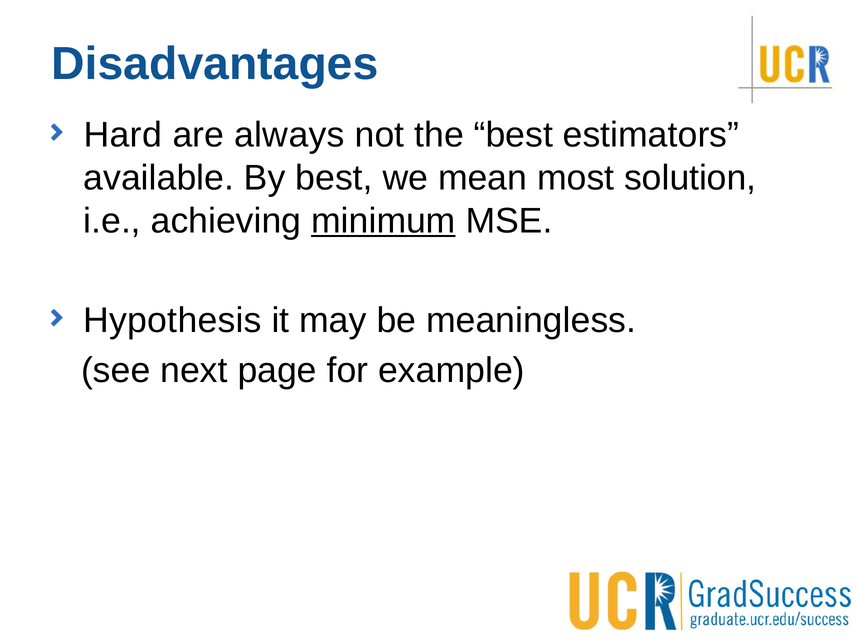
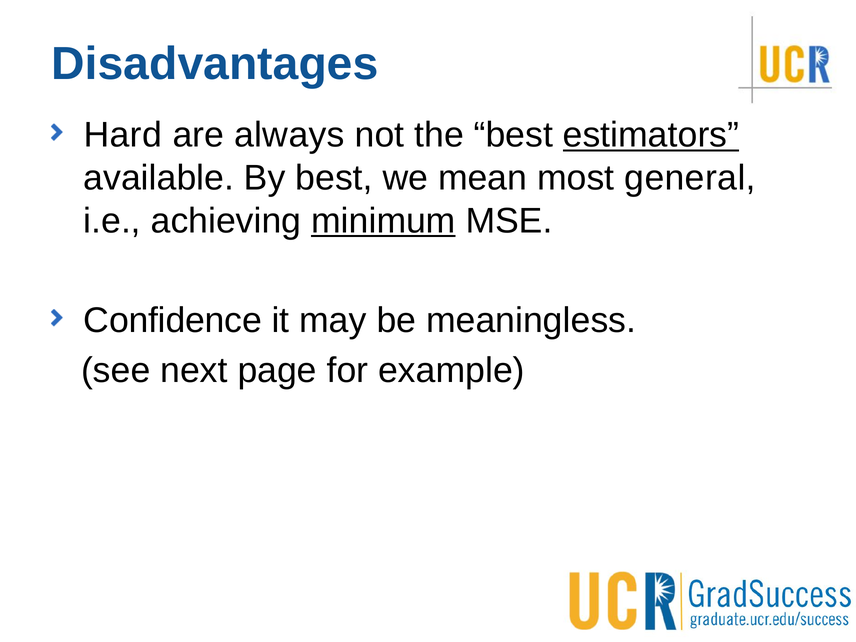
estimators underline: none -> present
solution: solution -> general
Hypothesis: Hypothesis -> Confidence
